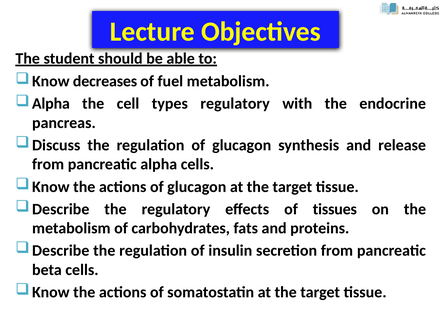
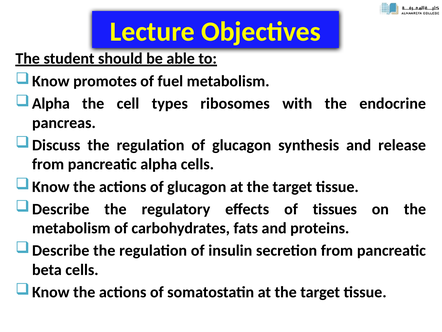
decreases: decreases -> promotes
types regulatory: regulatory -> ribosomes
